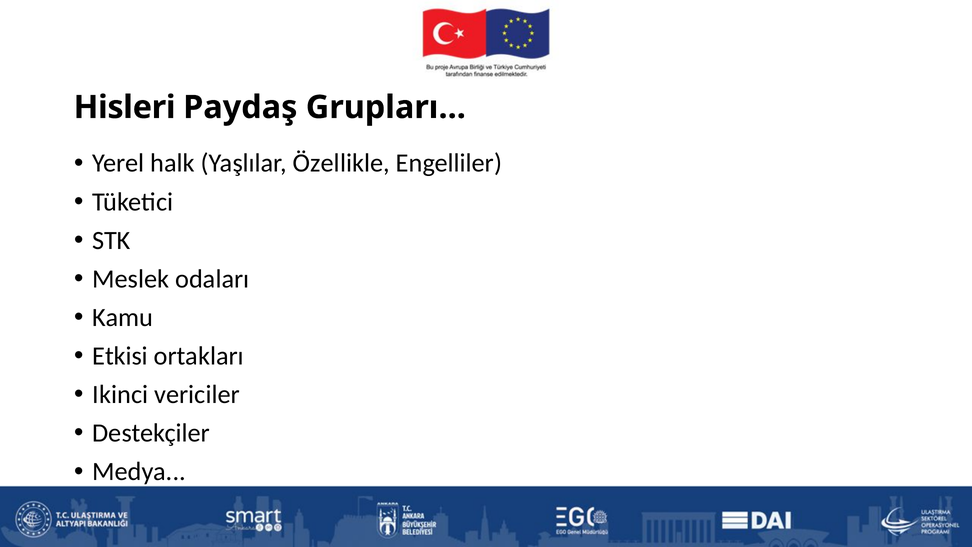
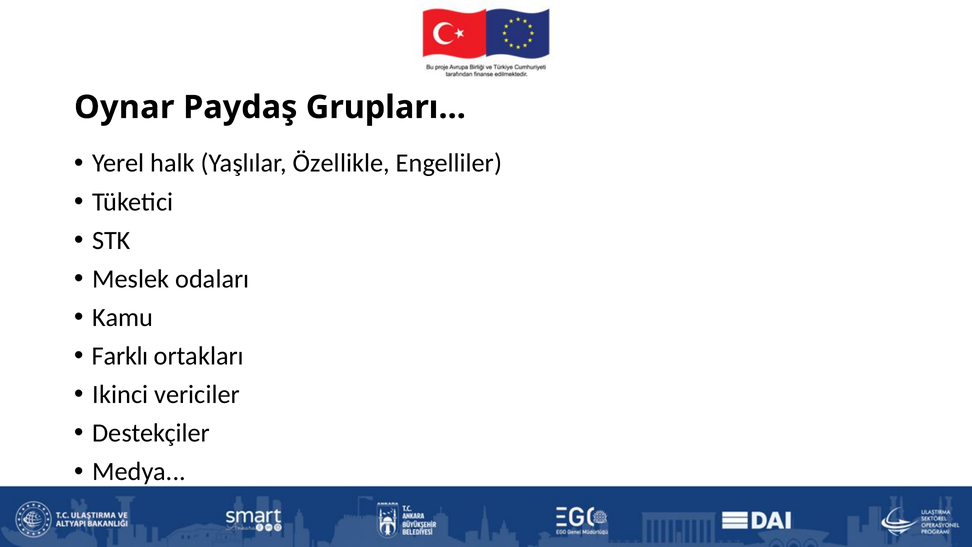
Hisleri: Hisleri -> Oynar
Etkisi: Etkisi -> Farklı
